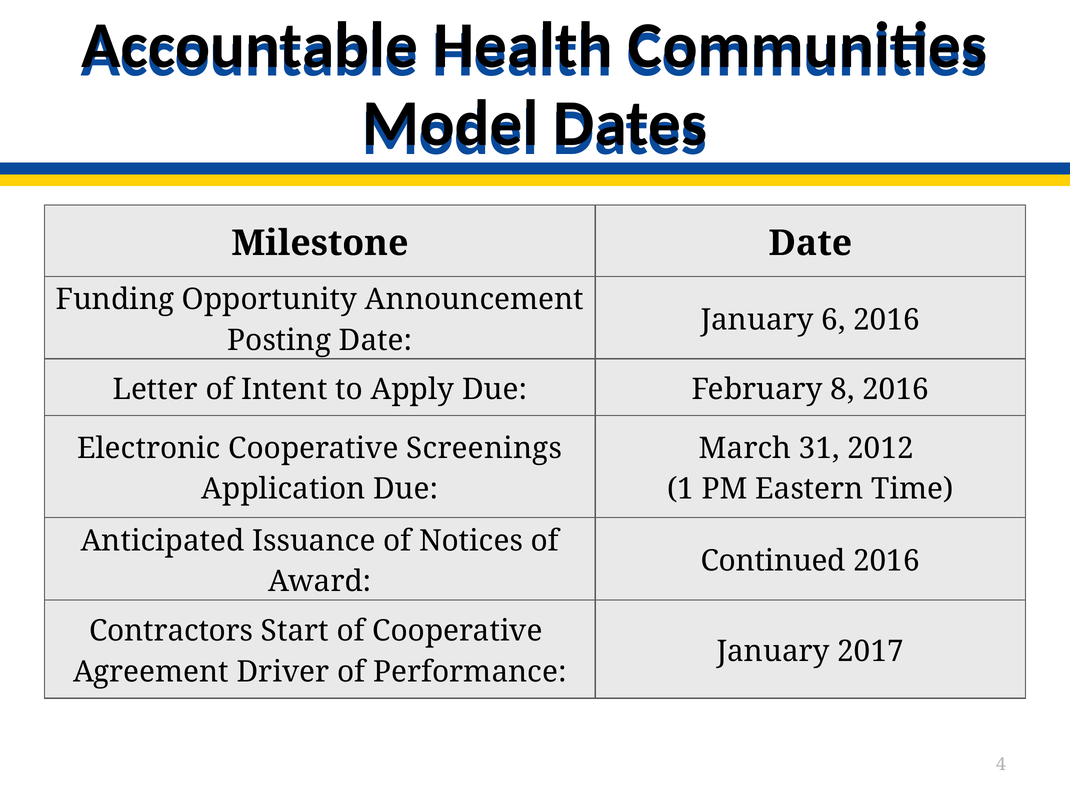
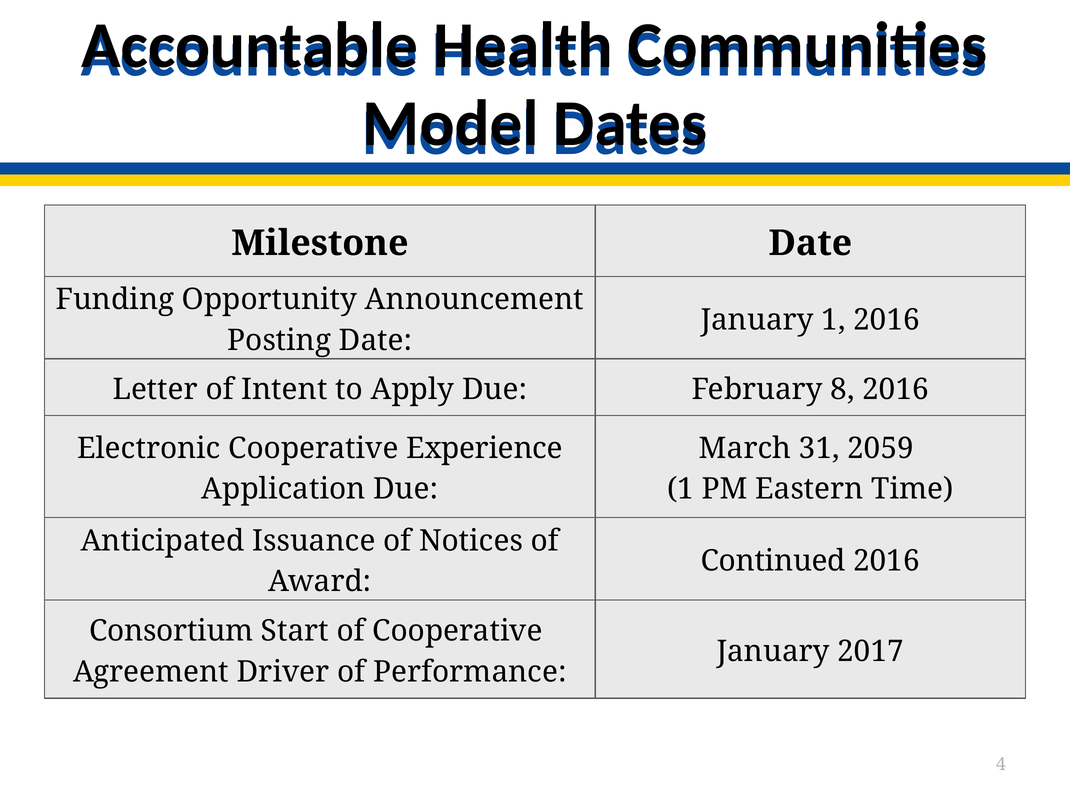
January 6: 6 -> 1
Screenings: Screenings -> Experience
2012: 2012 -> 2059
Contractors: Contractors -> Consortium
